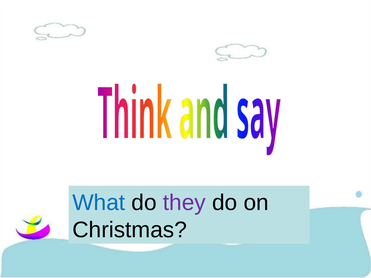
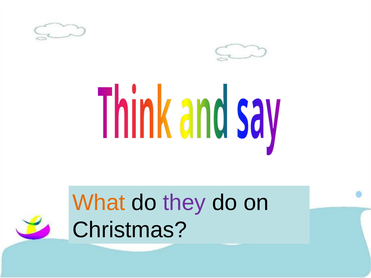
What colour: blue -> orange
